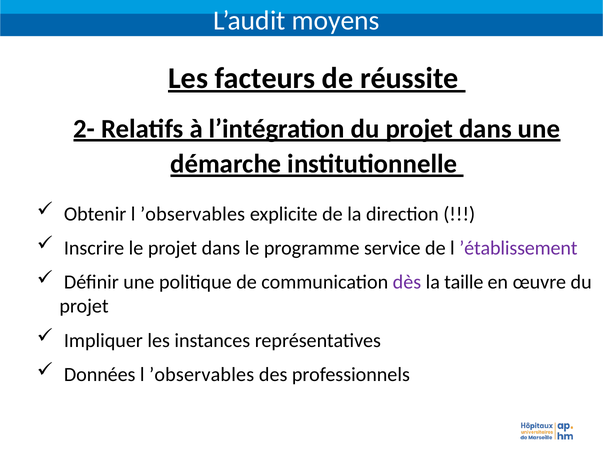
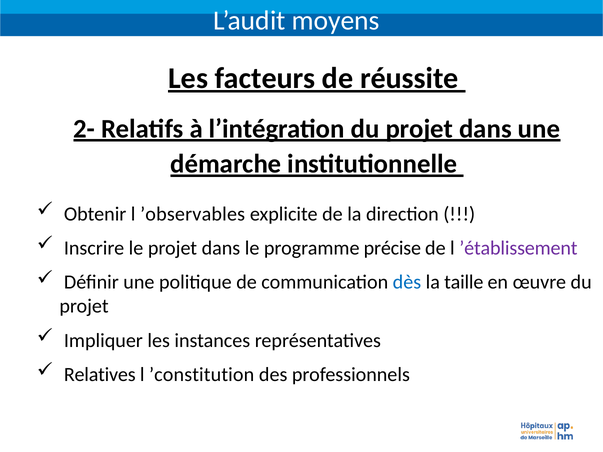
service: service -> précise
dès colour: purple -> blue
Données: Données -> Relatives
’observables at (202, 375): ’observables -> ’constitution
